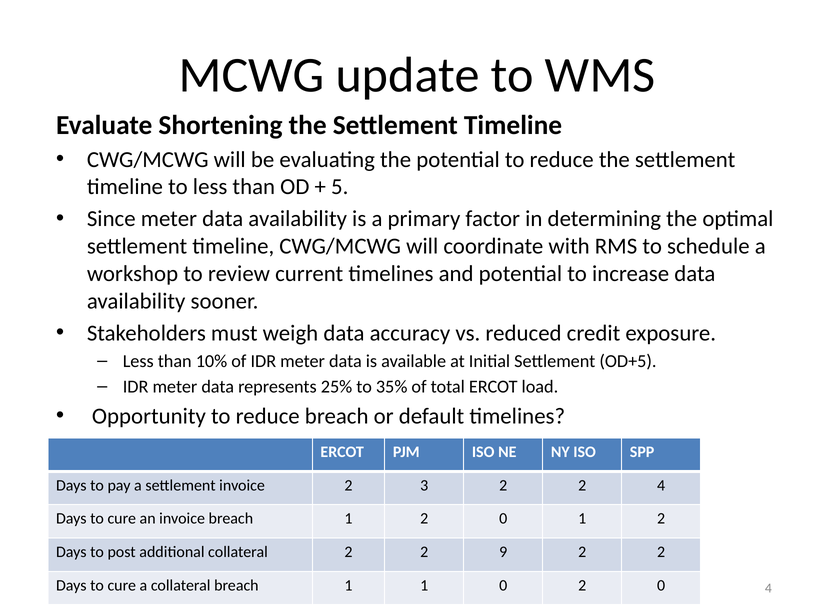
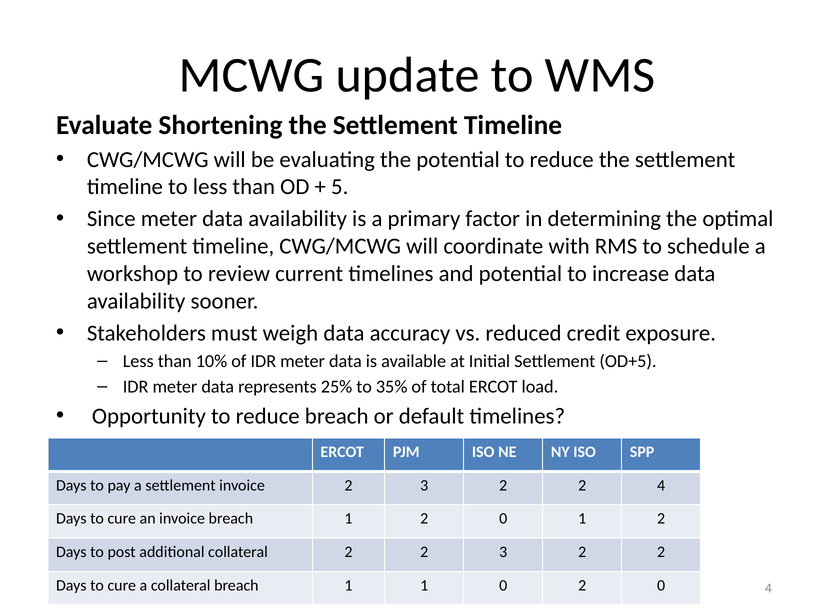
2 2 9: 9 -> 3
